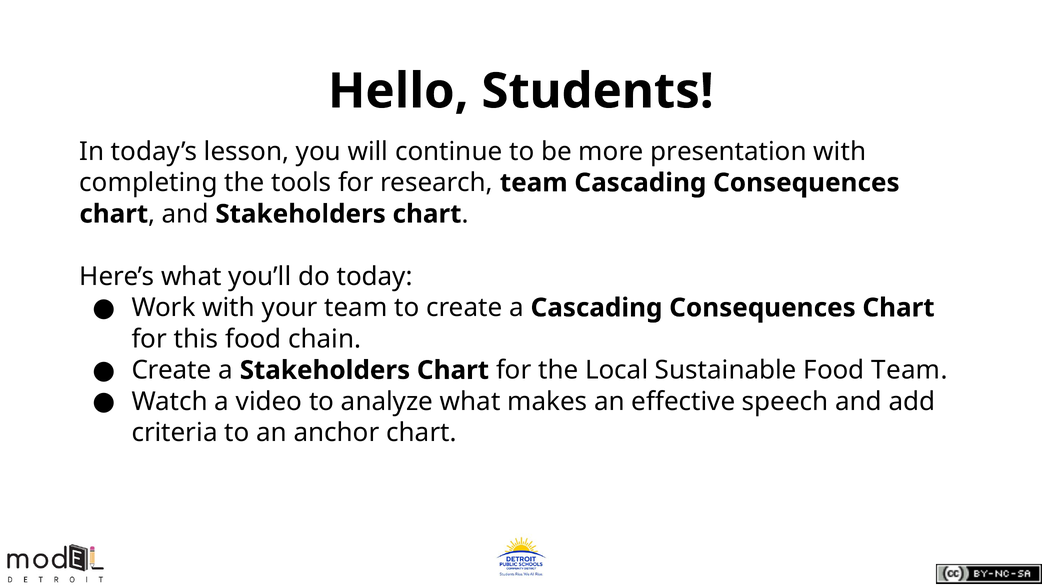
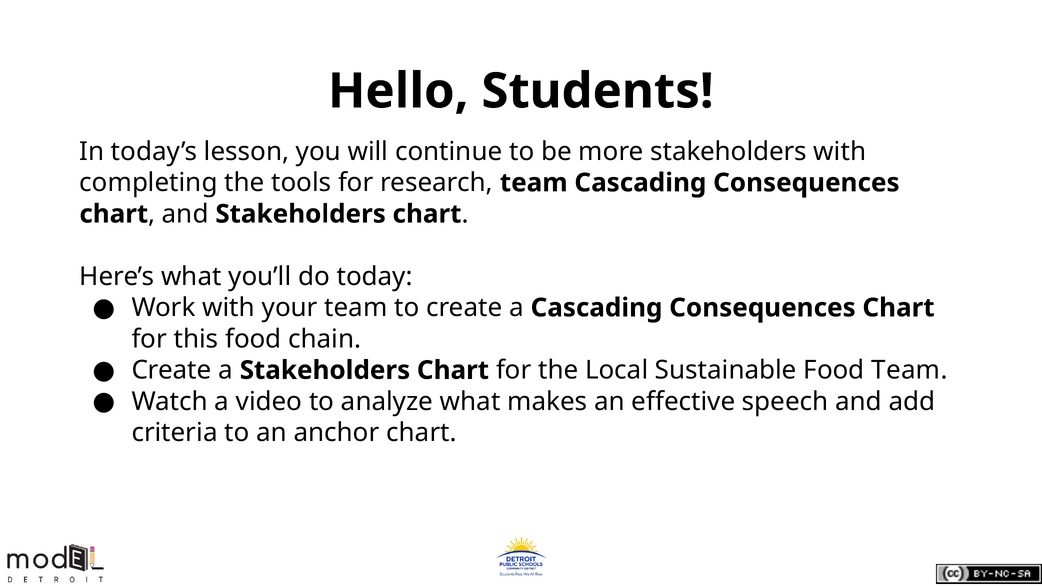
more presentation: presentation -> stakeholders
